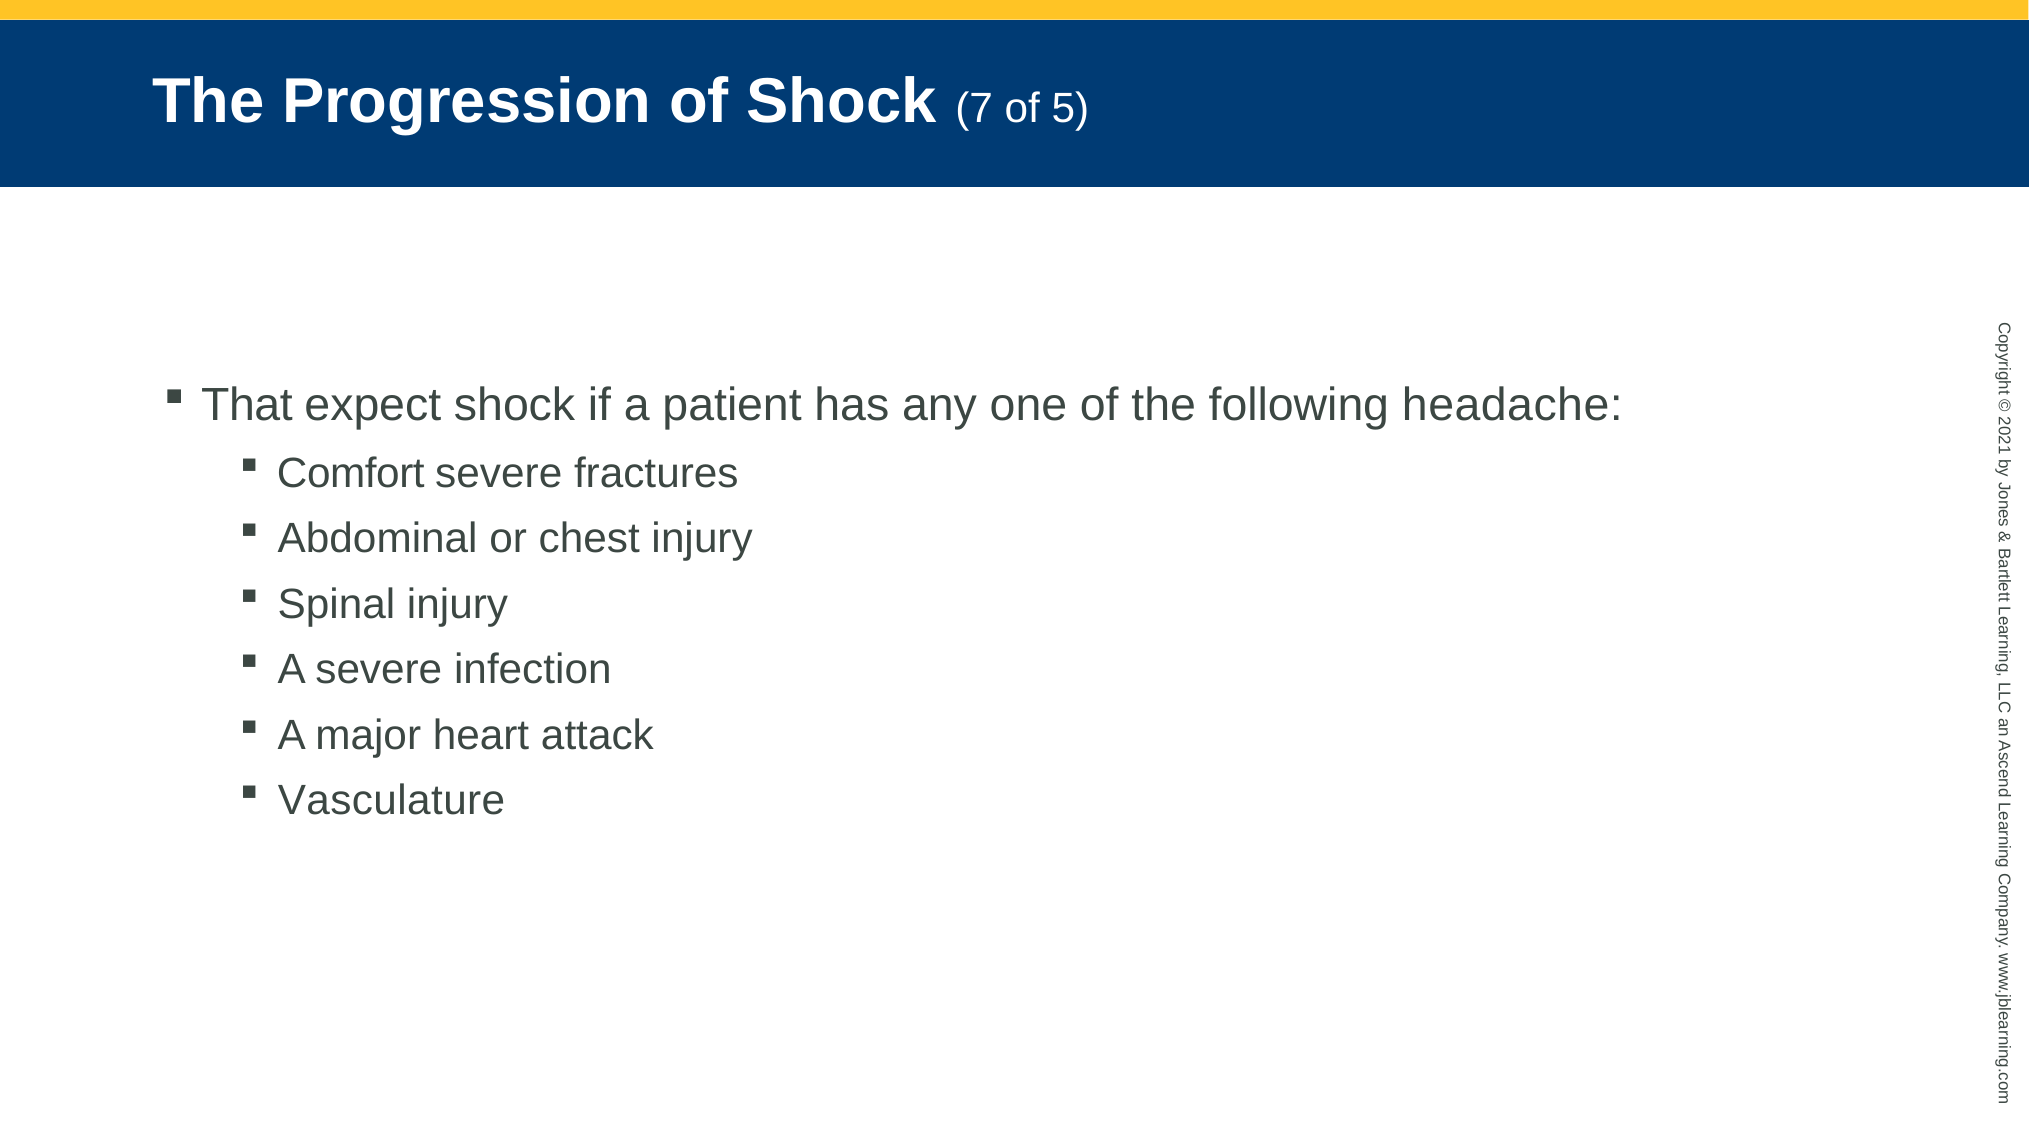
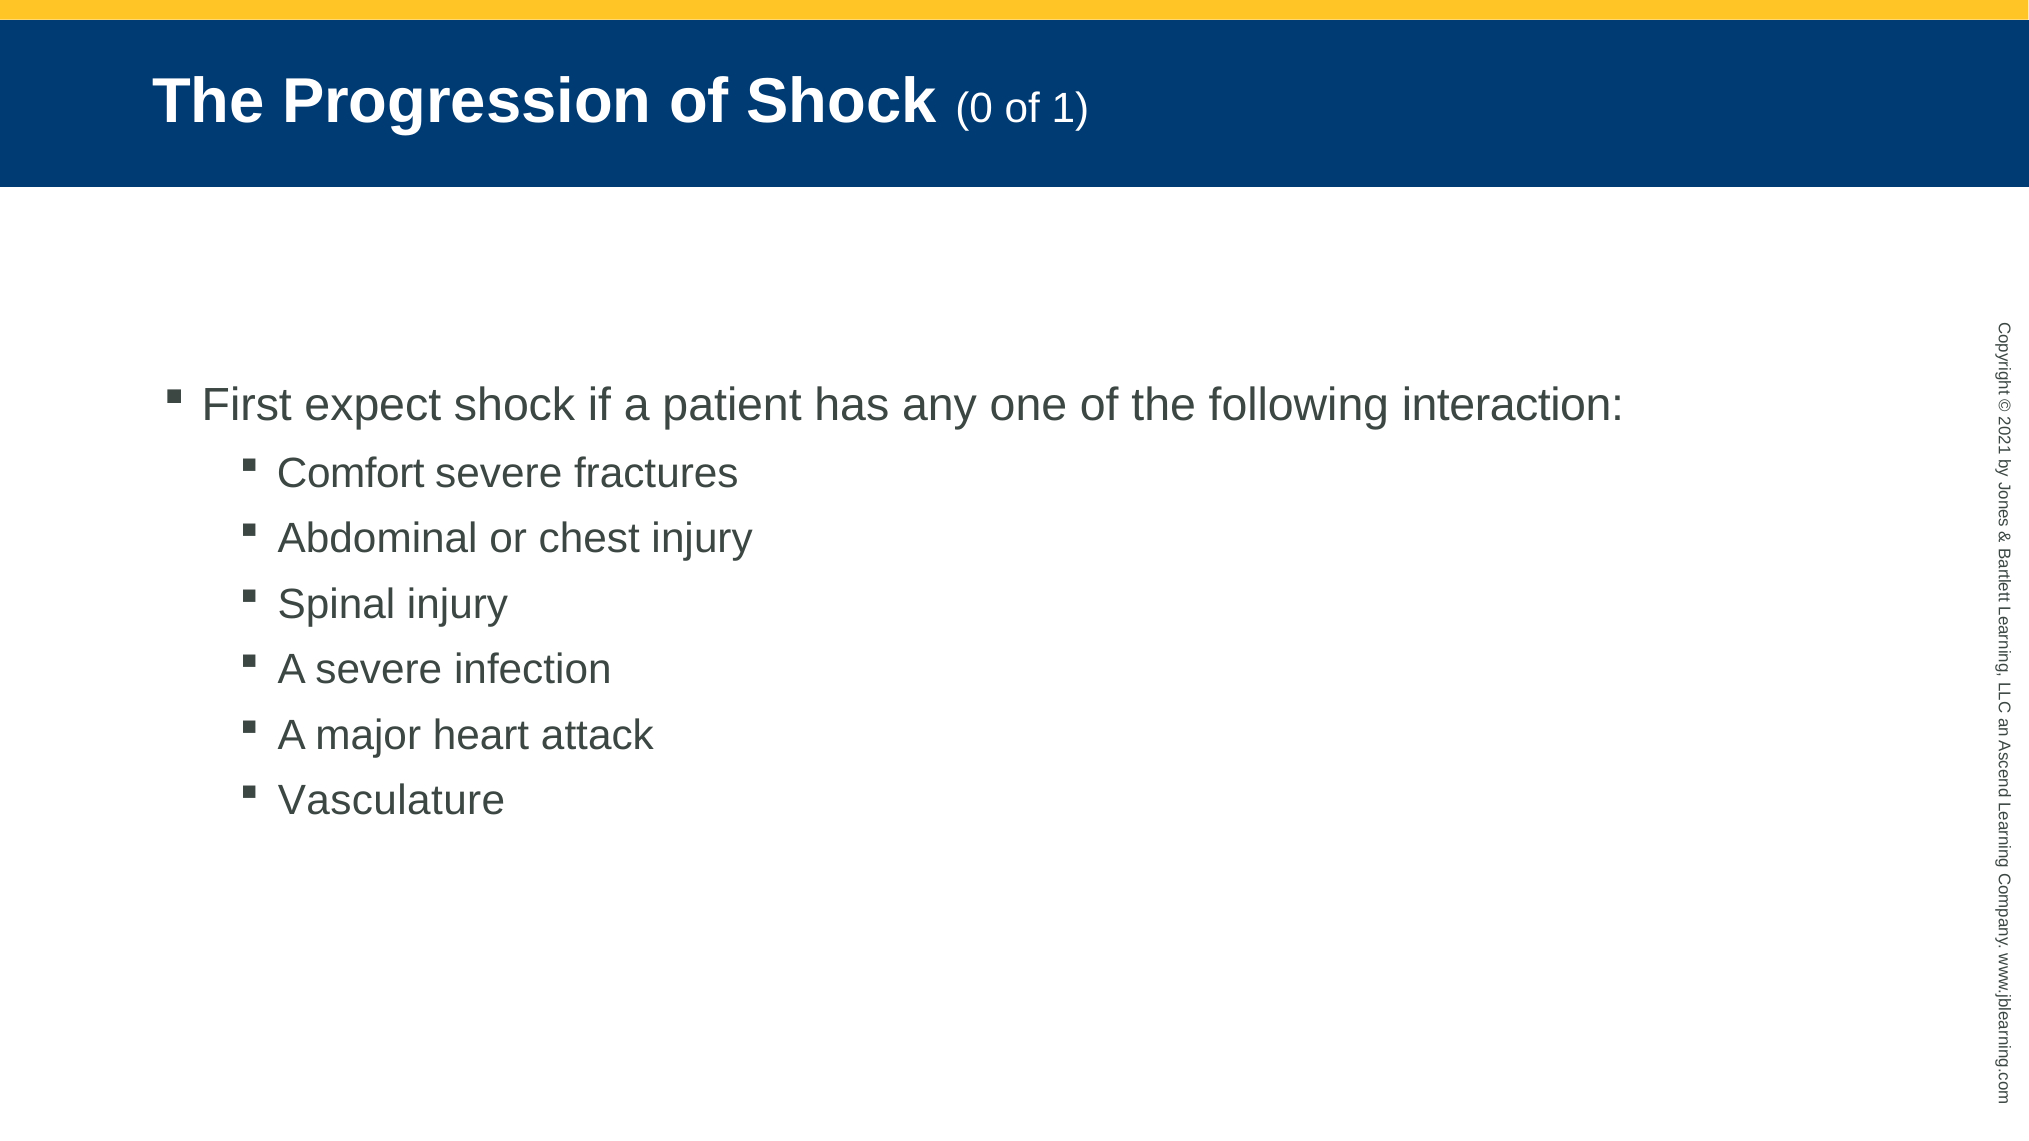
Shock 7: 7 -> 0
of 5: 5 -> 1
That: That -> First
headache: headache -> interaction
